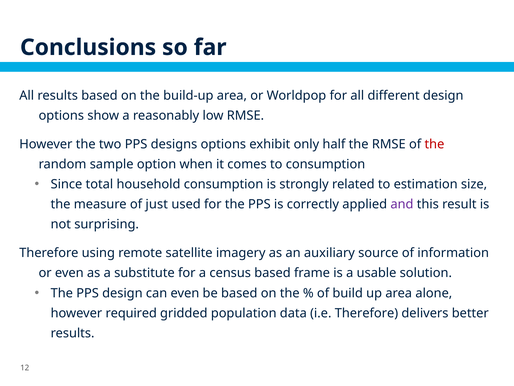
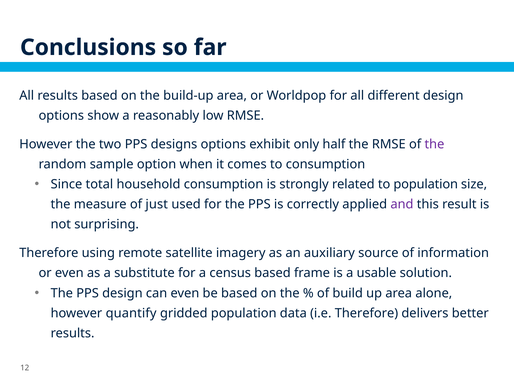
the at (434, 144) colour: red -> purple
to estimation: estimation -> population
required: required -> quantify
